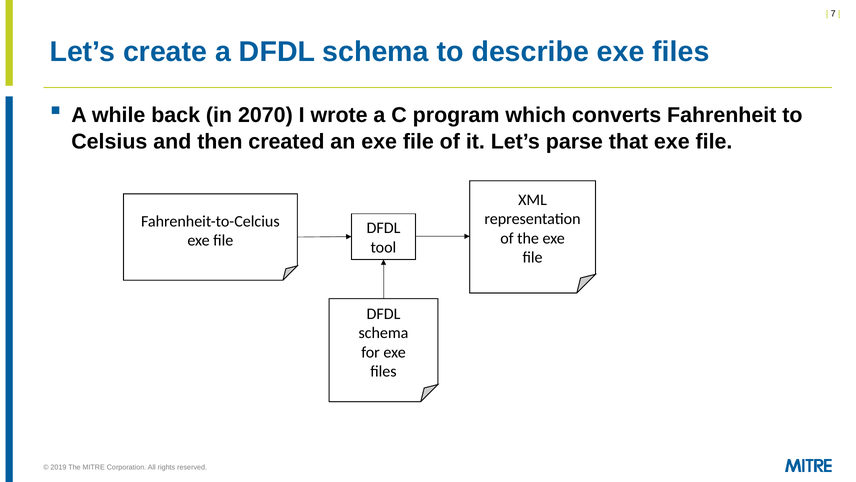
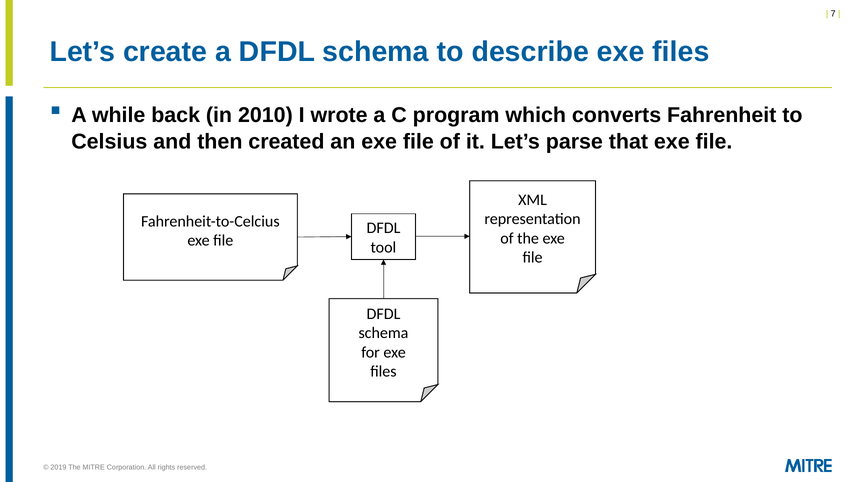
2070: 2070 -> 2010
